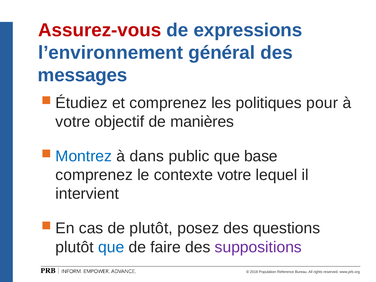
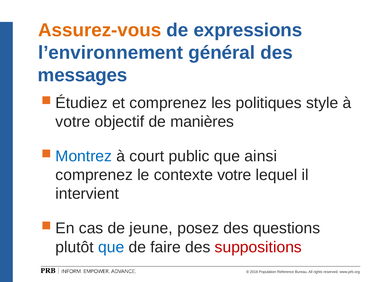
Assurez-vous colour: red -> orange
pour: pour -> style
dans: dans -> court
base: base -> ainsi
de plutôt: plutôt -> jeune
suppositions colour: purple -> red
